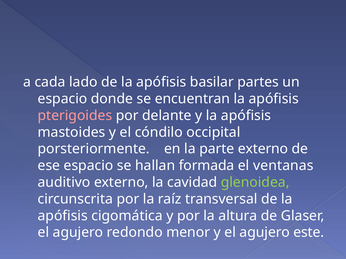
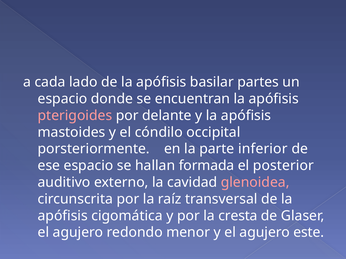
parte externo: externo -> inferior
ventanas: ventanas -> posterior
glenoidea colour: light green -> pink
altura: altura -> cresta
